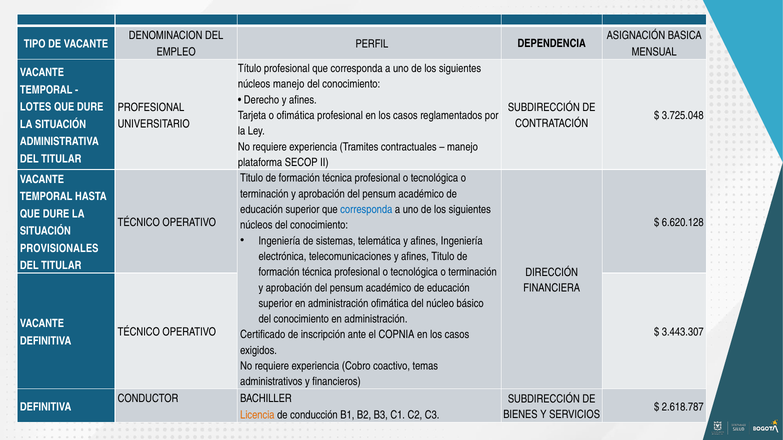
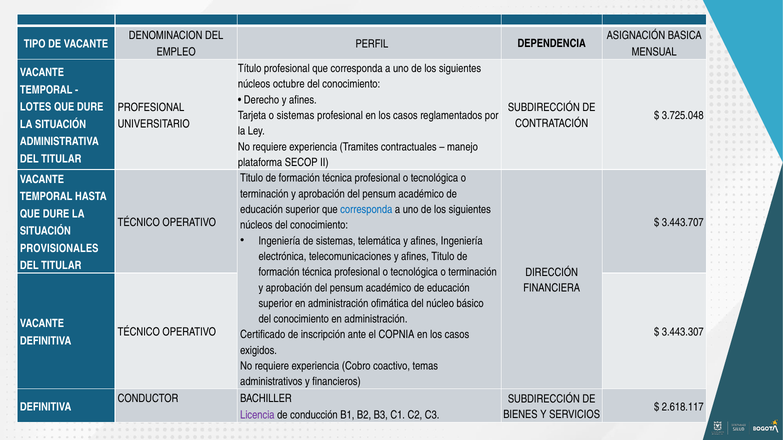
núcleos manejo: manejo -> octubre
o ofimática: ofimática -> sistemas
6.620.128: 6.620.128 -> 3.443.707
2.618.787: 2.618.787 -> 2.618.117
Licencia colour: orange -> purple
